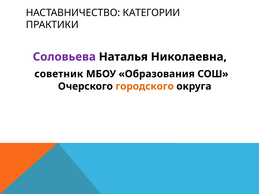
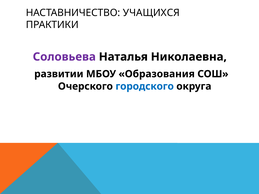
КАТЕГОРИИ: КАТЕГОРИИ -> УЧАЩИХСЯ
советник: советник -> развитии
городского colour: orange -> blue
